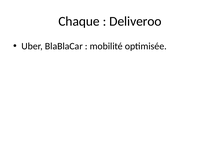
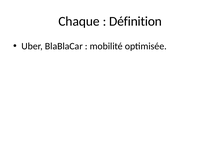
Deliveroo: Deliveroo -> Définition
